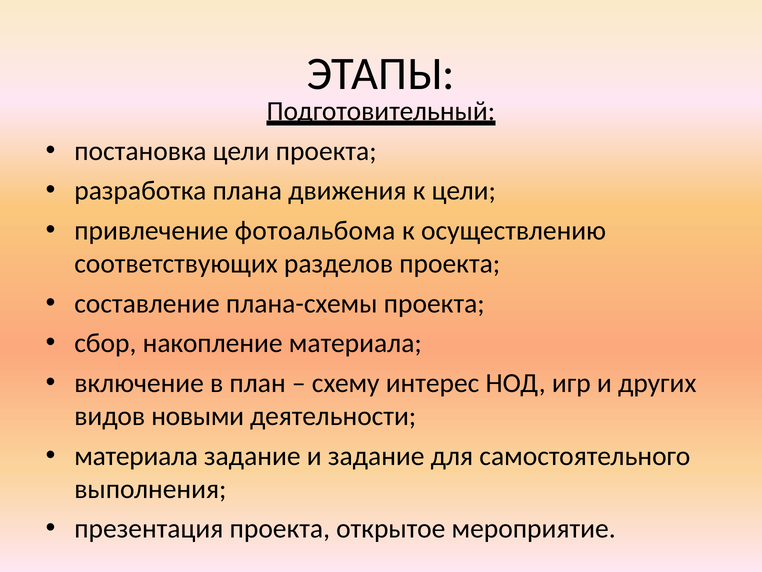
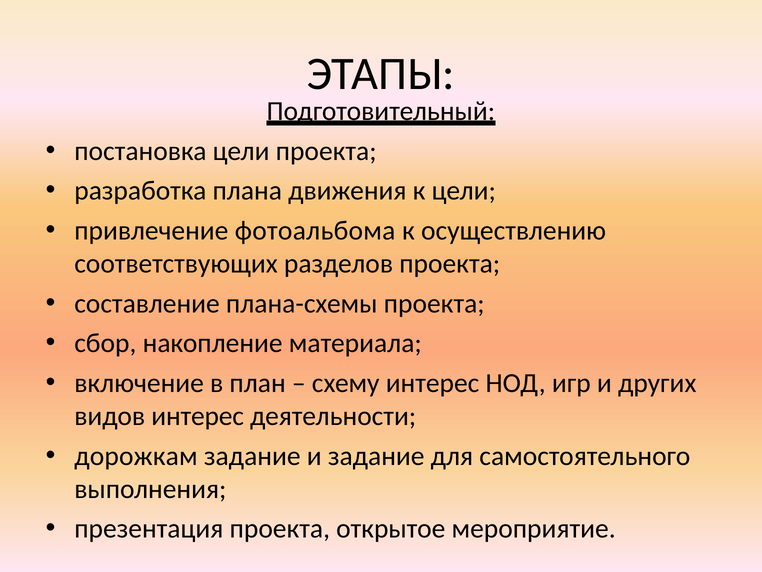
видов новыми: новыми -> интерес
материала at (136, 456): материала -> дорожкам
